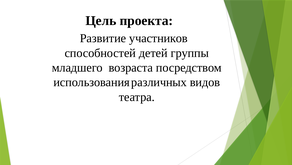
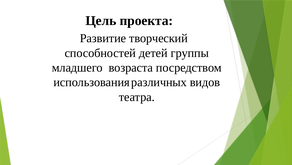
участников: участников -> творческий
